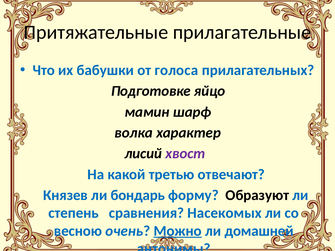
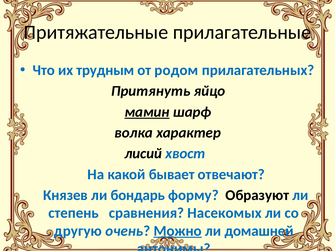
бабушки: бабушки -> трудным
голоса: голоса -> родом
Подготовке: Подготовке -> Притянуть
мамин underline: none -> present
хвост colour: purple -> blue
третью: третью -> бывает
весною: весною -> другую
